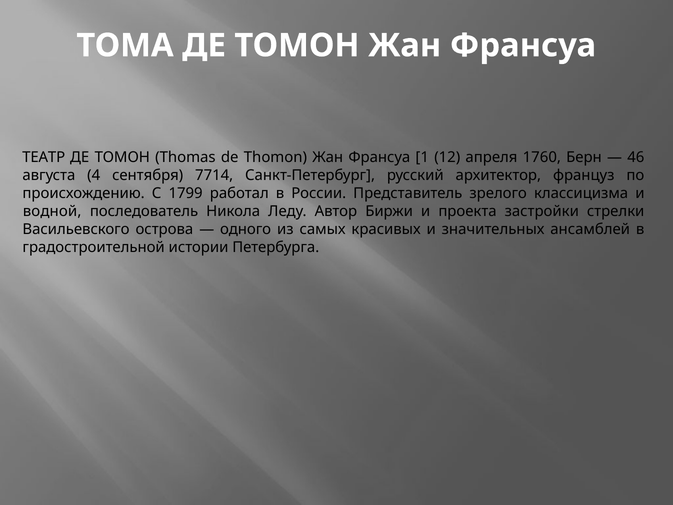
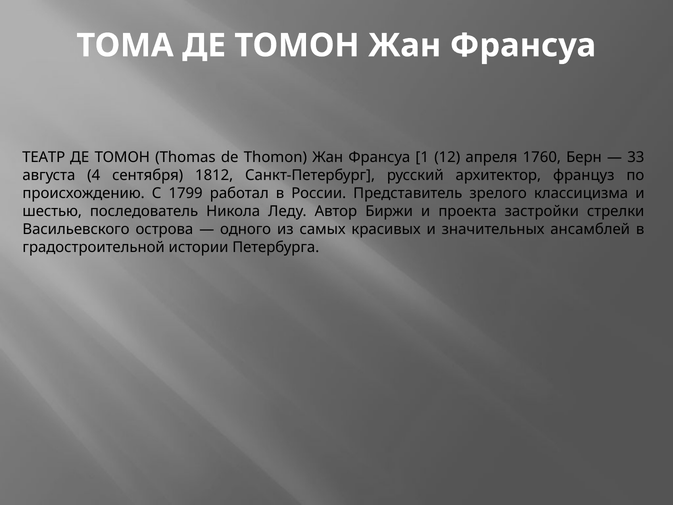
46: 46 -> 33
7714: 7714 -> 1812
водной: водной -> шестью
